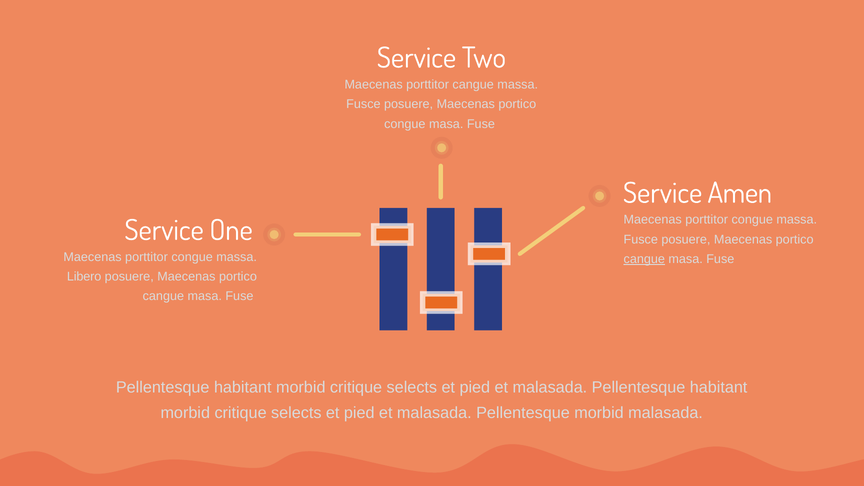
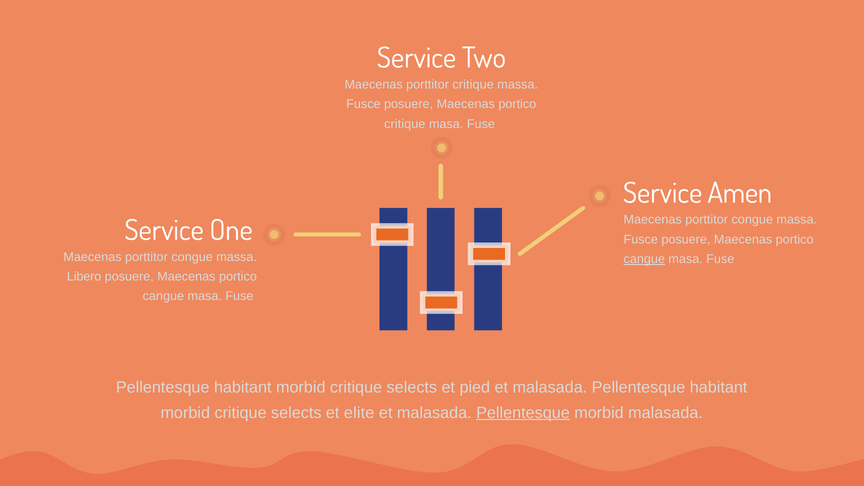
porttitor cangue: cangue -> critique
congue at (405, 124): congue -> critique
pied at (359, 413): pied -> elite
Pellentesque at (523, 413) underline: none -> present
